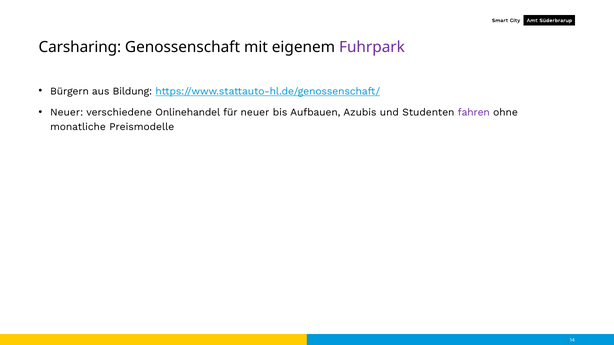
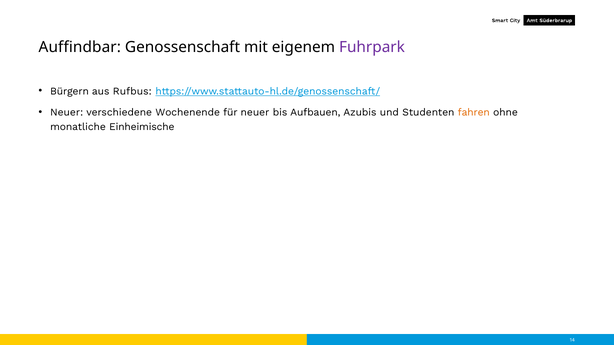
Carsharing: Carsharing -> Auffindbar
Bildung: Bildung -> Rufbus
Onlinehandel: Onlinehandel -> Wochenende
fahren colour: purple -> orange
Preismodelle: Preismodelle -> Einheimische
